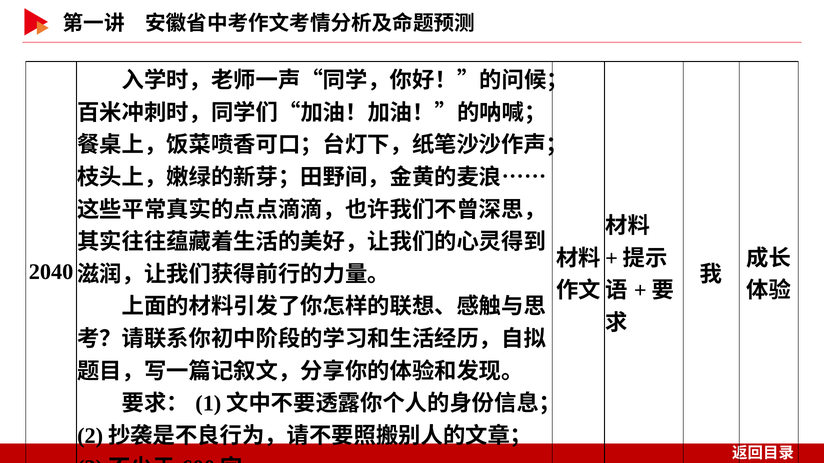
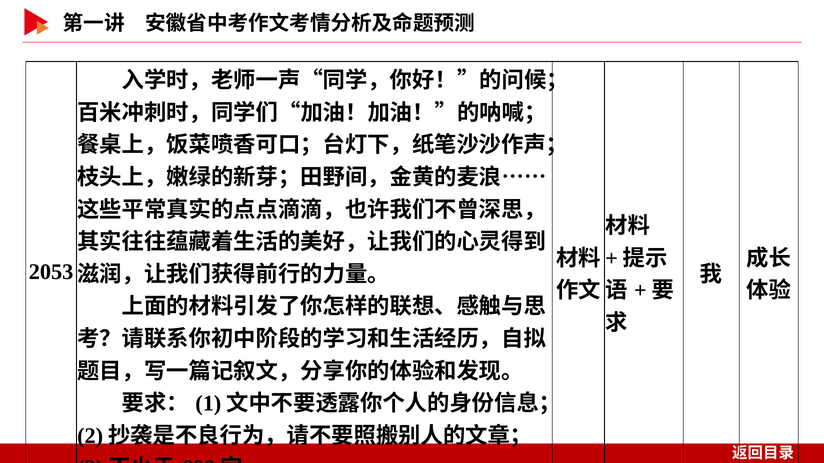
2040: 2040 -> 2053
